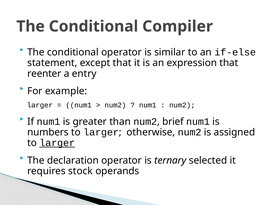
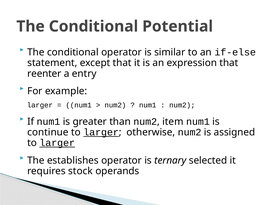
Compiler: Compiler -> Potential
brief: brief -> item
numbers: numbers -> continue
larger at (101, 132) underline: none -> present
declaration: declaration -> establishes
